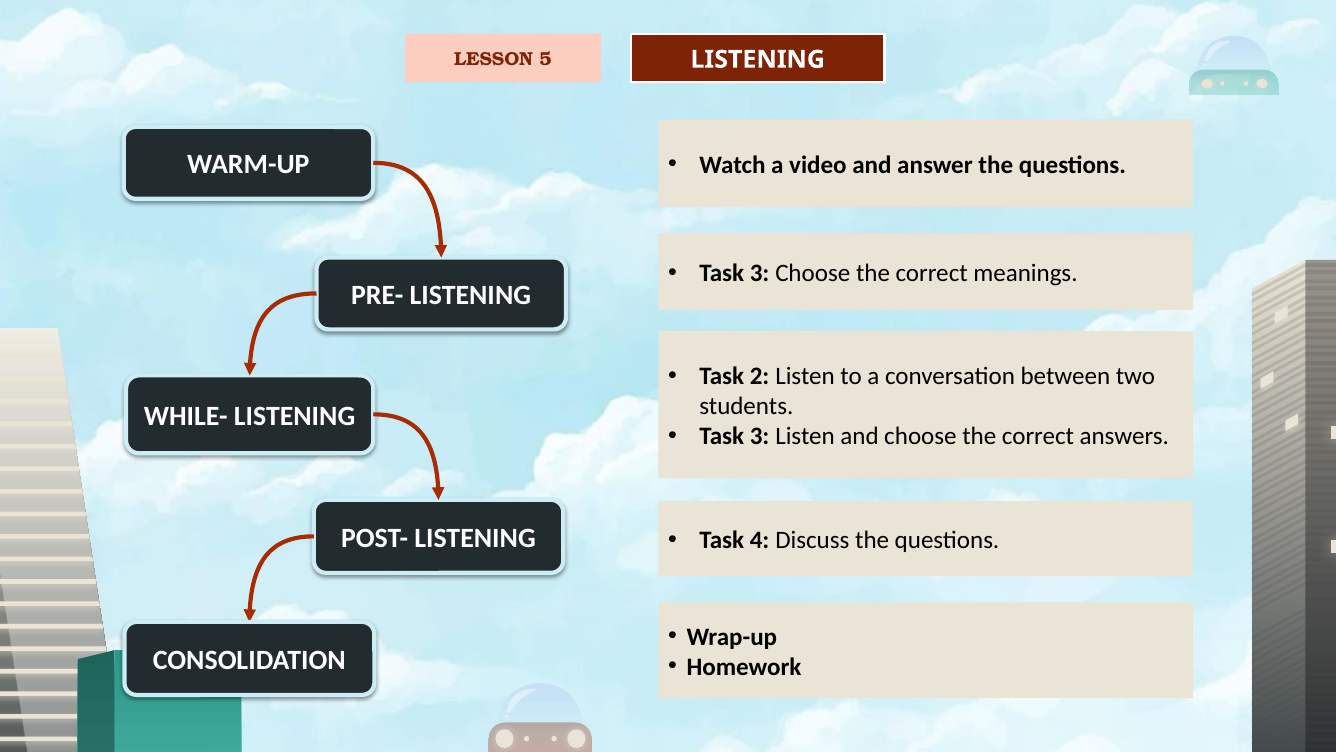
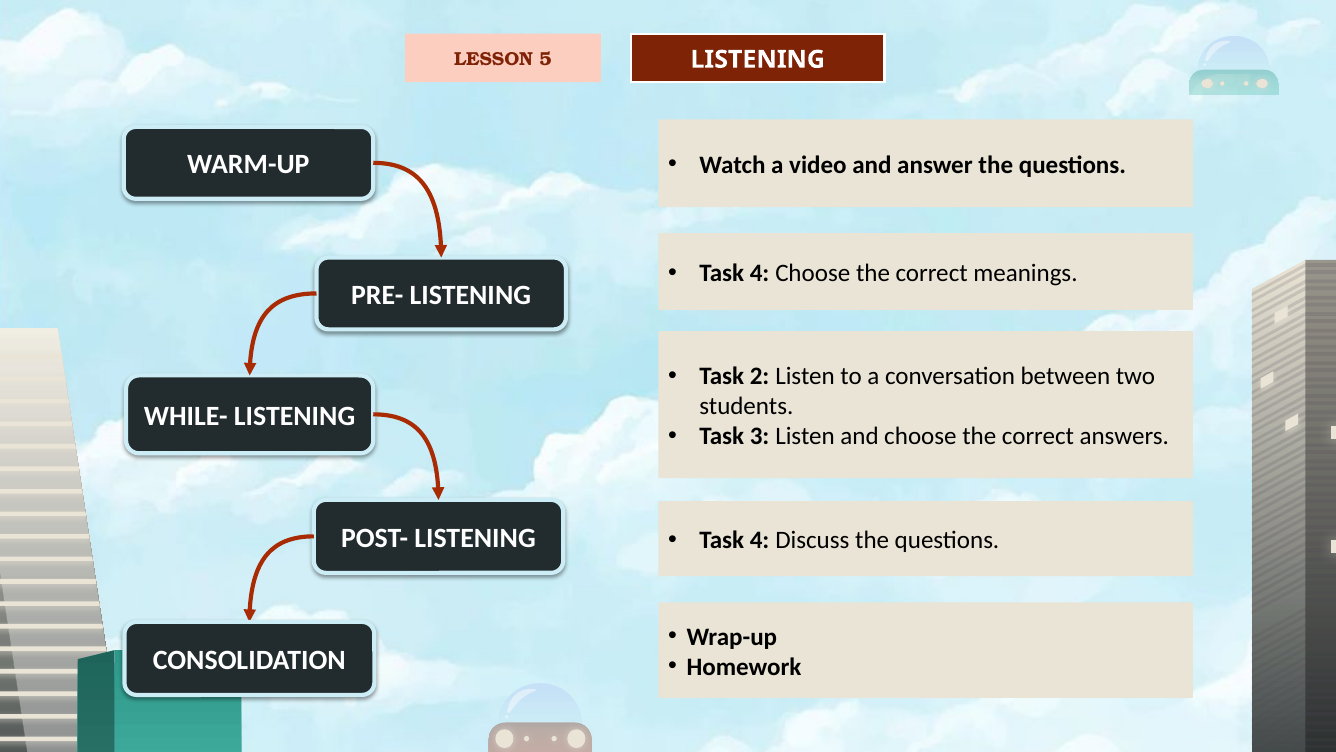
3 at (760, 273): 3 -> 4
